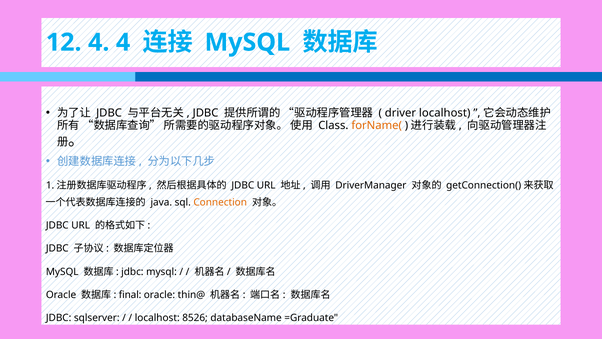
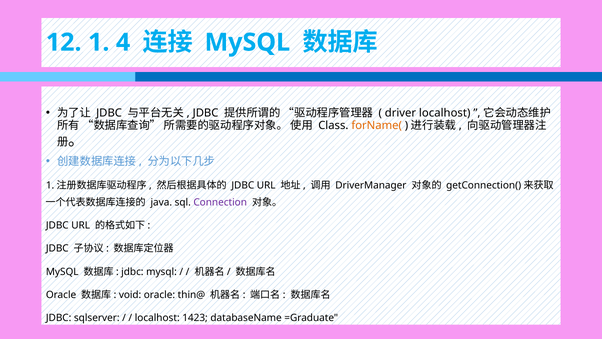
12 4: 4 -> 1
Connection colour: orange -> purple
final: final -> void
8526: 8526 -> 1423
